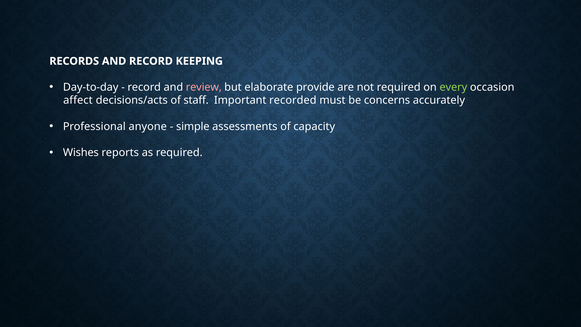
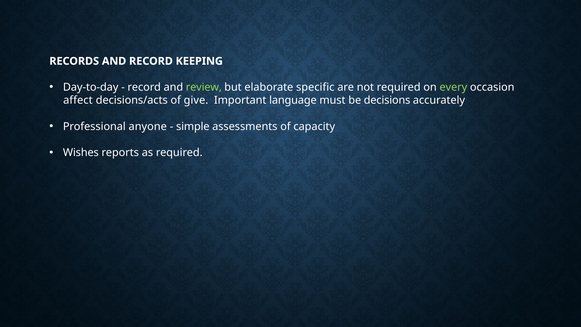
review colour: pink -> light green
provide: provide -> specific
staff: staff -> give
recorded: recorded -> language
concerns: concerns -> decisions
